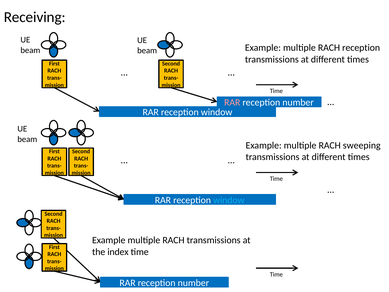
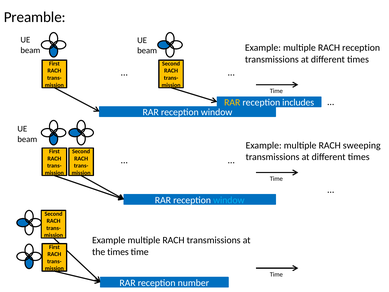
Receiving: Receiving -> Preamble
RAR at (232, 102) colour: pink -> yellow
number at (298, 102): number -> includes
the index: index -> times
